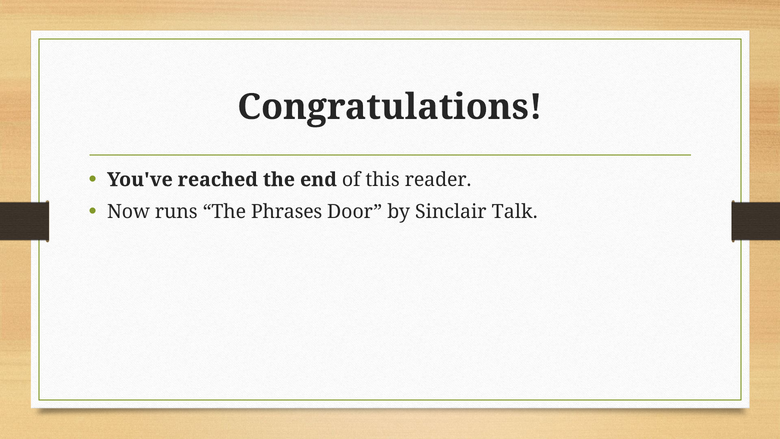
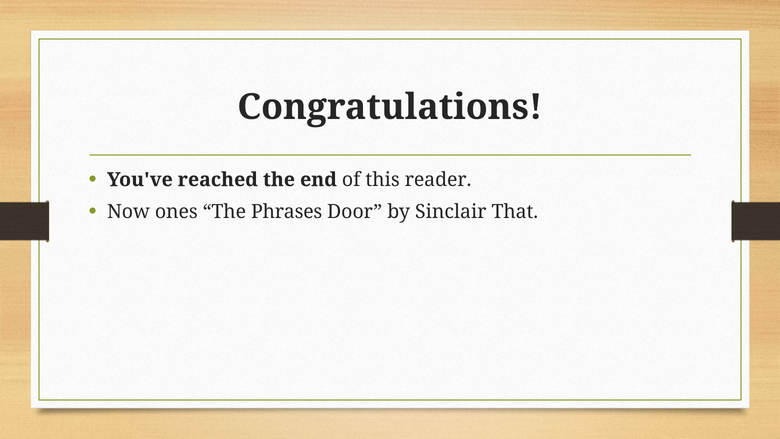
runs: runs -> ones
Talk: Talk -> That
